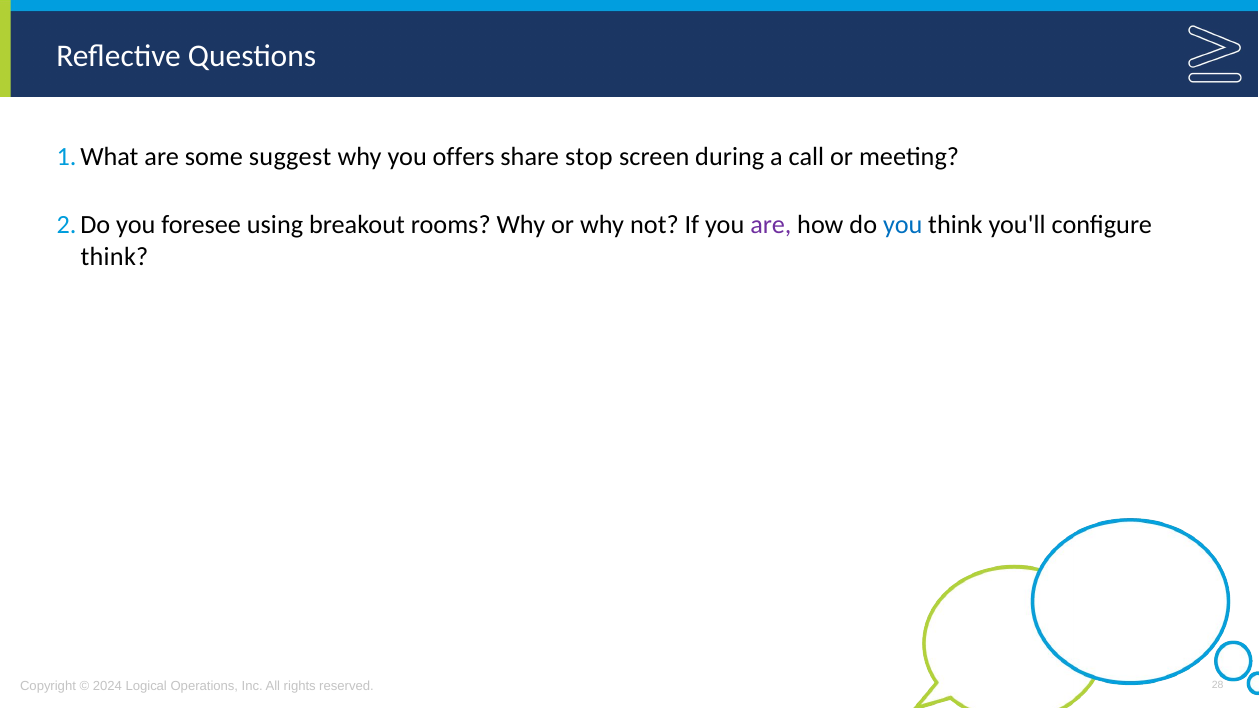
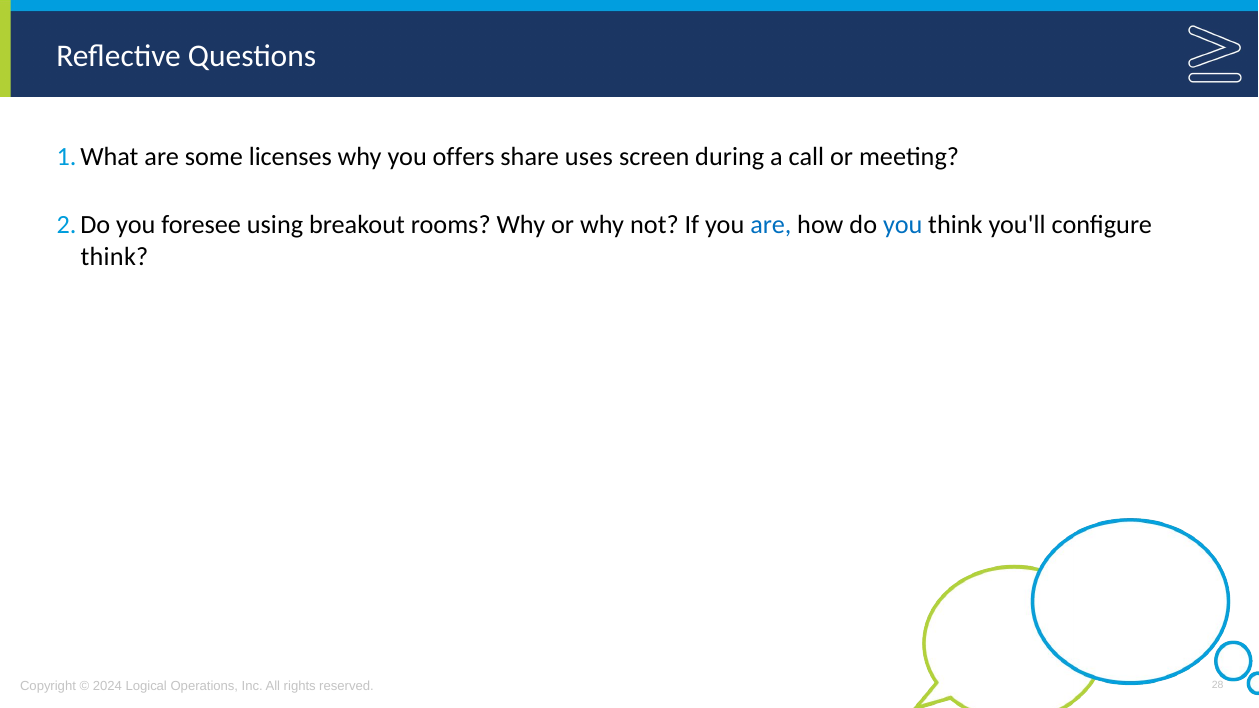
suggest: suggest -> licenses
stop: stop -> uses
are at (771, 225) colour: purple -> blue
